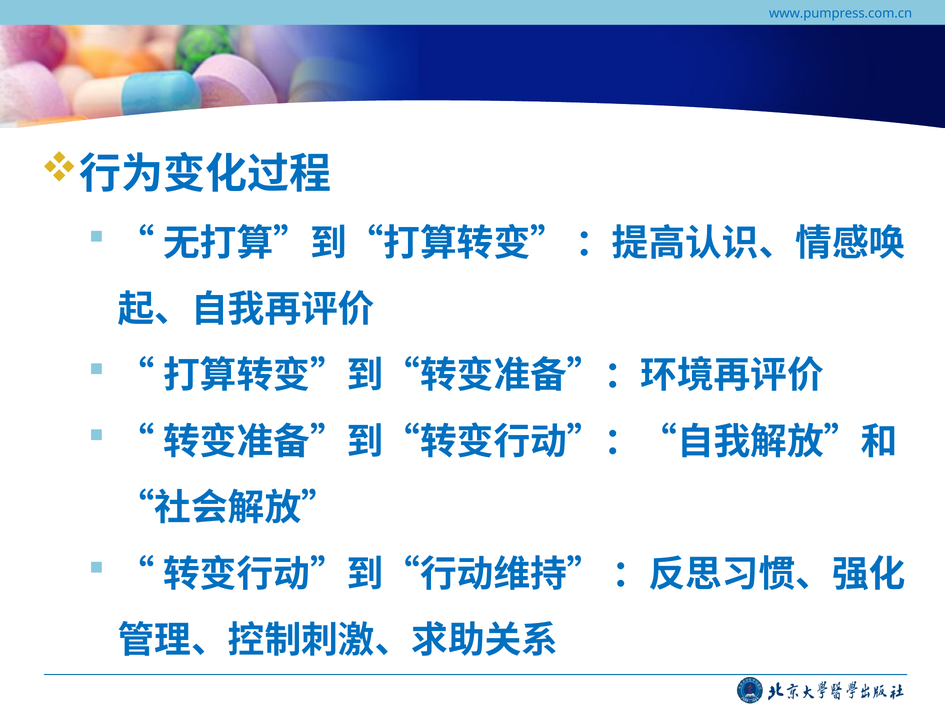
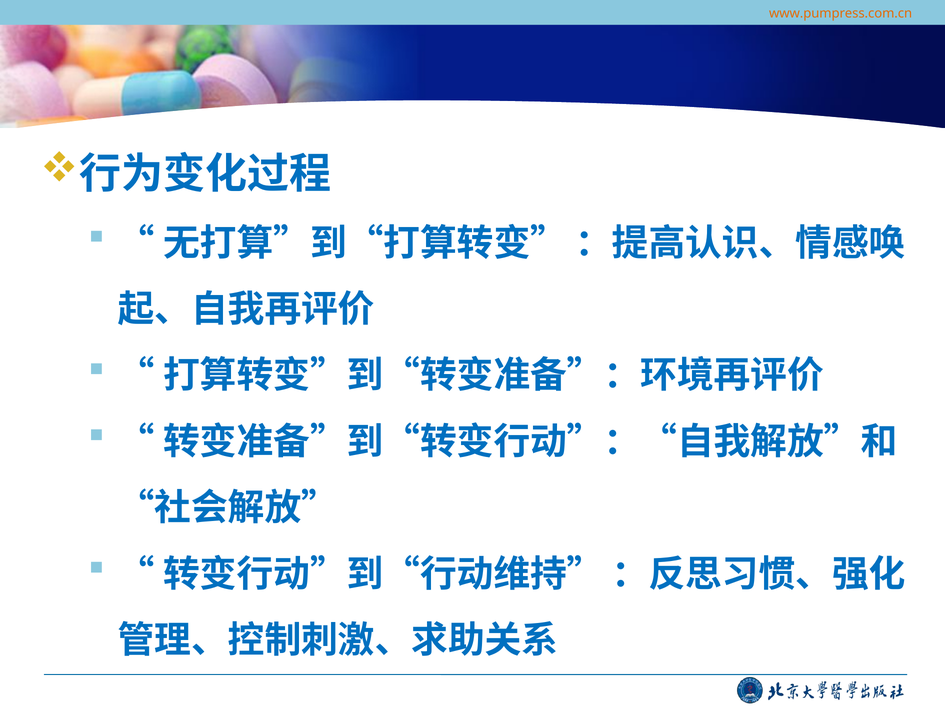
www.pumpress.com.cn colour: blue -> orange
